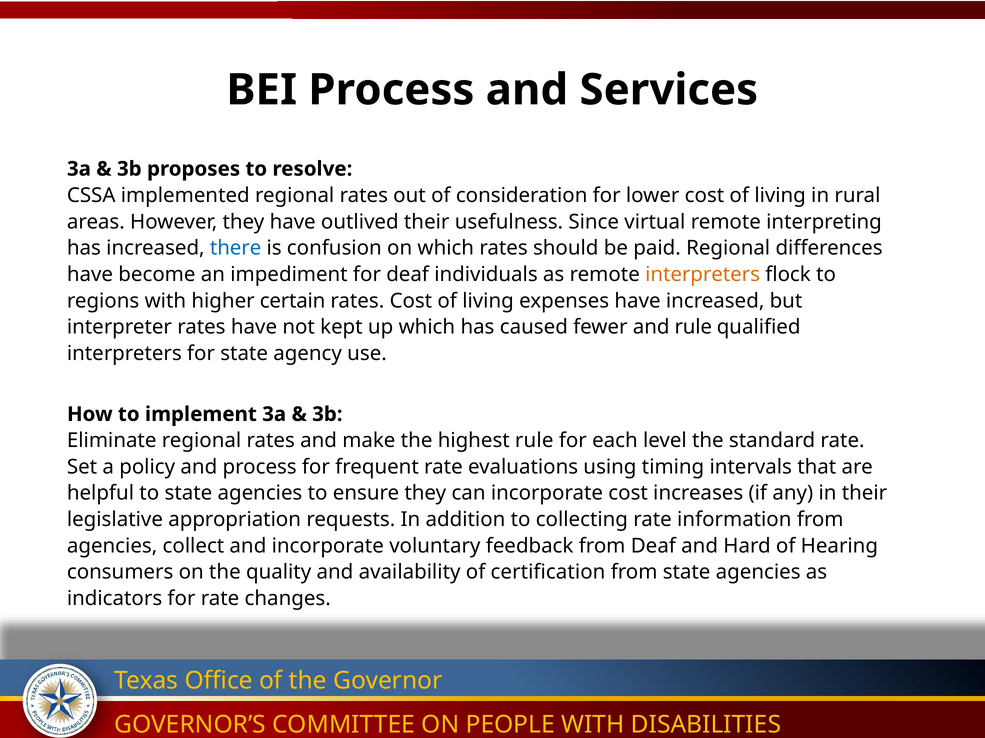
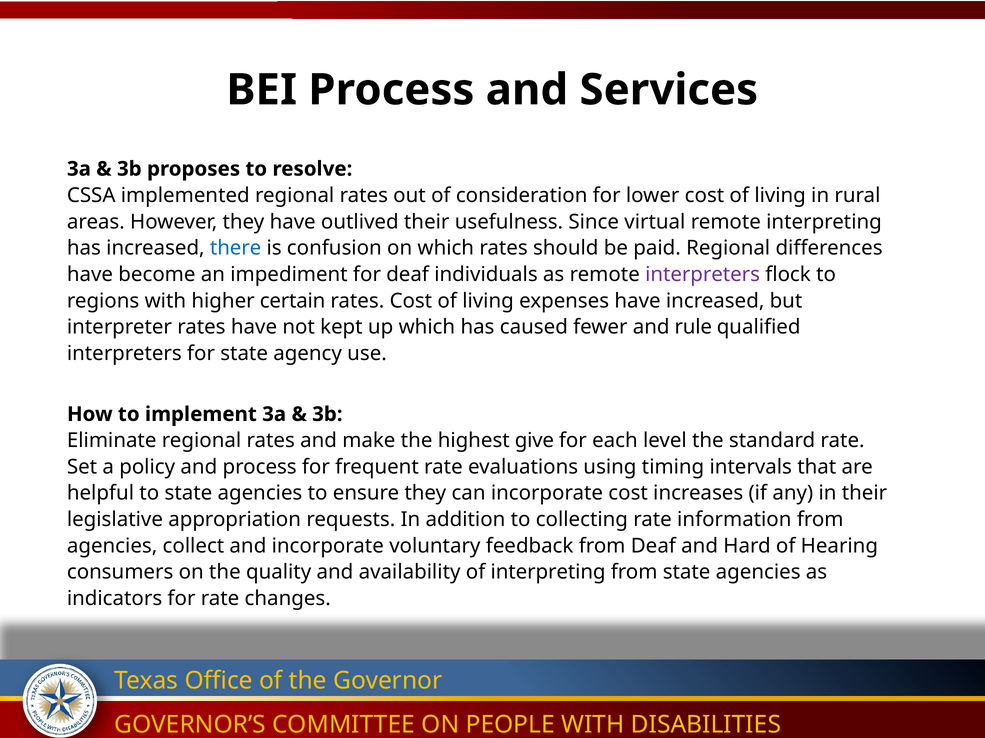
interpreters at (703, 275) colour: orange -> purple
highest rule: rule -> give
of certification: certification -> interpreting
